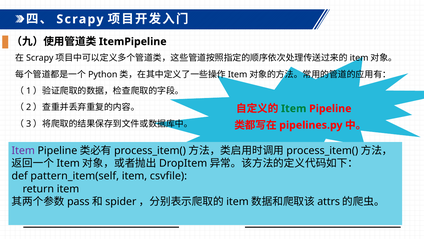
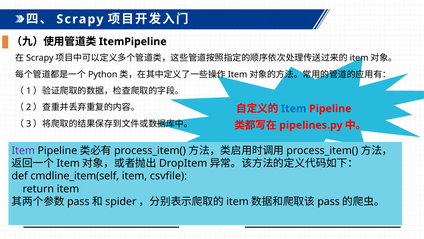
Item at (294, 108) colour: green -> blue
pattern_item(self: pattern_item(self -> cmdline_item(self
attrs at (329, 201): attrs -> pass
